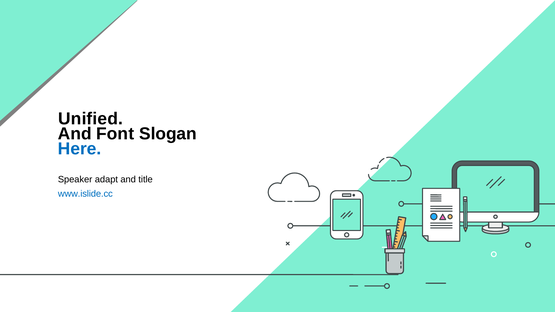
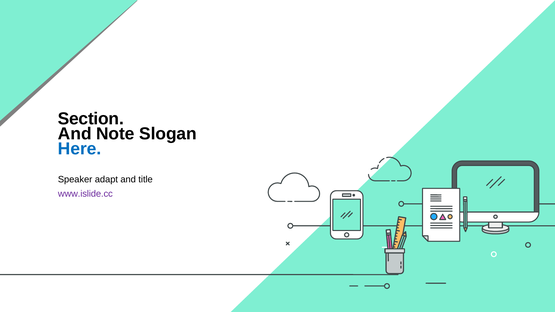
Unified: Unified -> Section
Font: Font -> Note
www.islide.cc colour: blue -> purple
